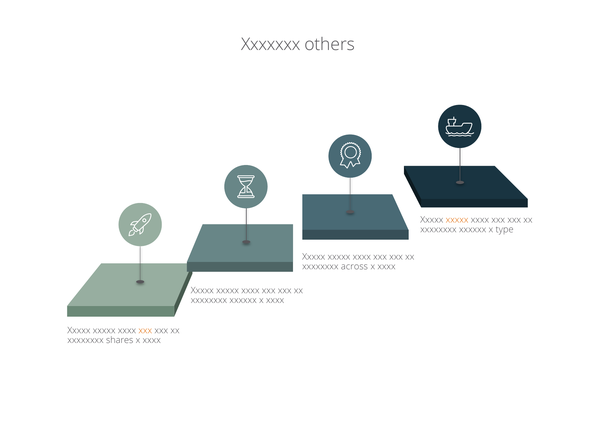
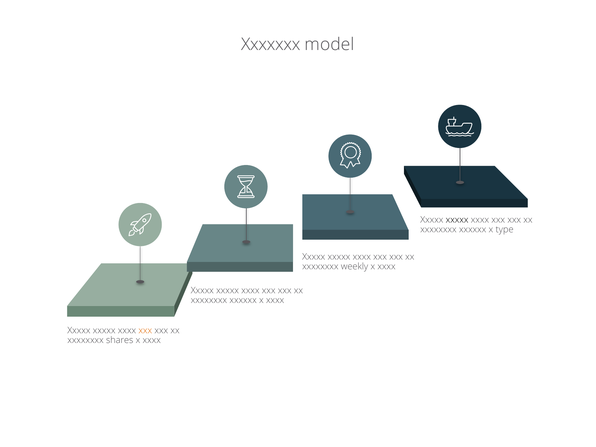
others: others -> model
xxxxx at (457, 220) colour: orange -> black
across: across -> weekly
